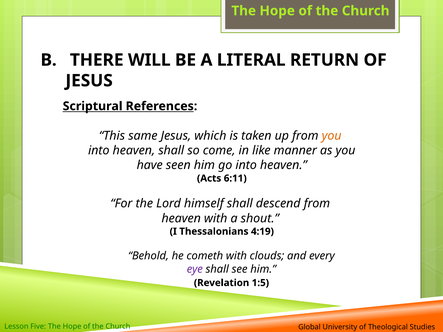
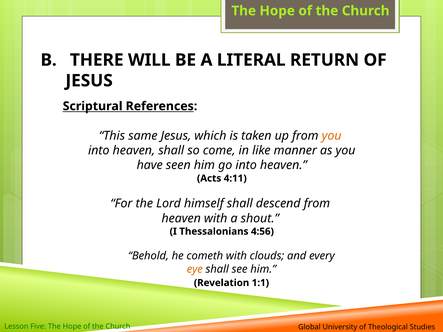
6:11: 6:11 -> 4:11
4:19: 4:19 -> 4:56
eye colour: purple -> orange
1:5: 1:5 -> 1:1
